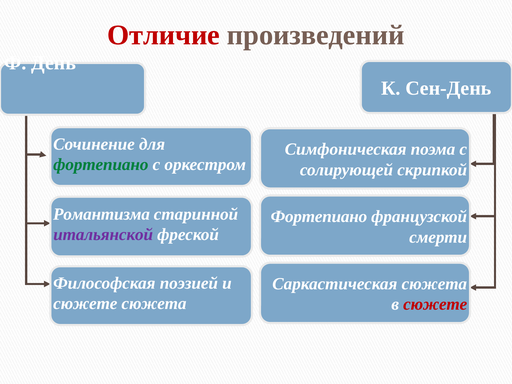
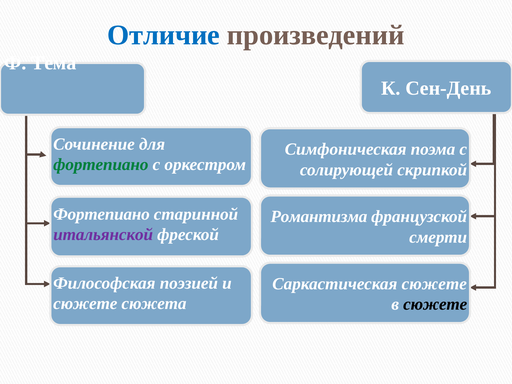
Отличие colour: red -> blue
День: День -> Тема
Романтизма at (101, 214): Романтизма -> Фортепиано
Фортепиано at (319, 217): Фортепиано -> Романтизма
Саркастическая сюжета: сюжета -> сюжете
сюжете at (435, 304) colour: red -> black
